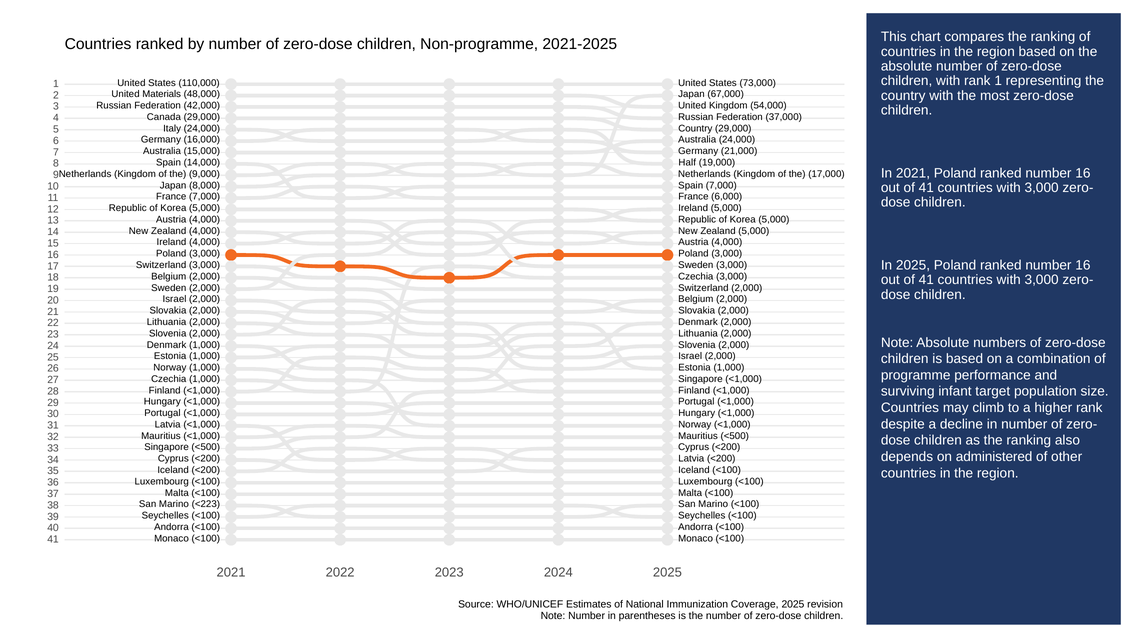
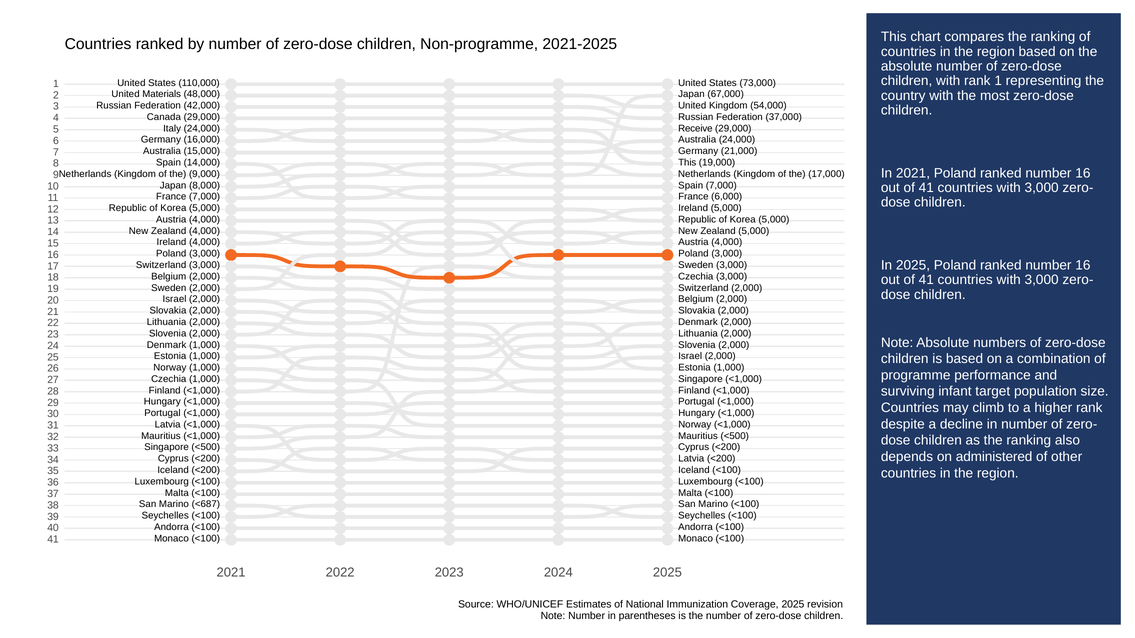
Country at (695, 128): Country -> Receive
Half at (687, 163): Half -> This
<223: <223 -> <687
